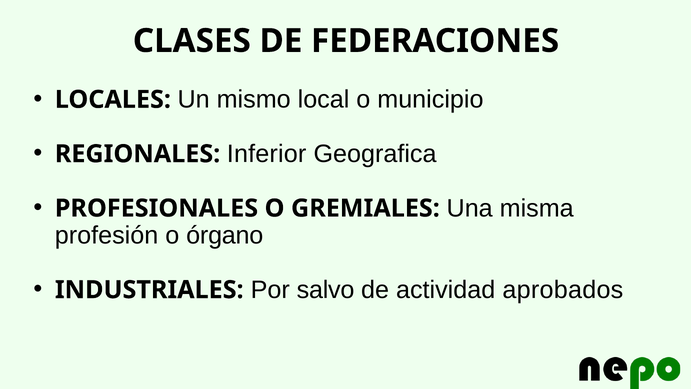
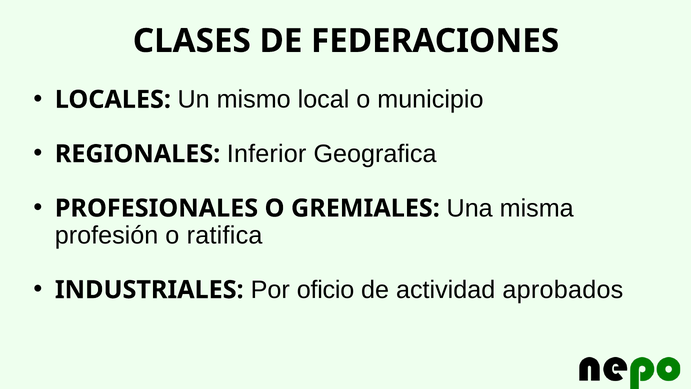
órgano: órgano -> ratifica
salvo: salvo -> oficio
